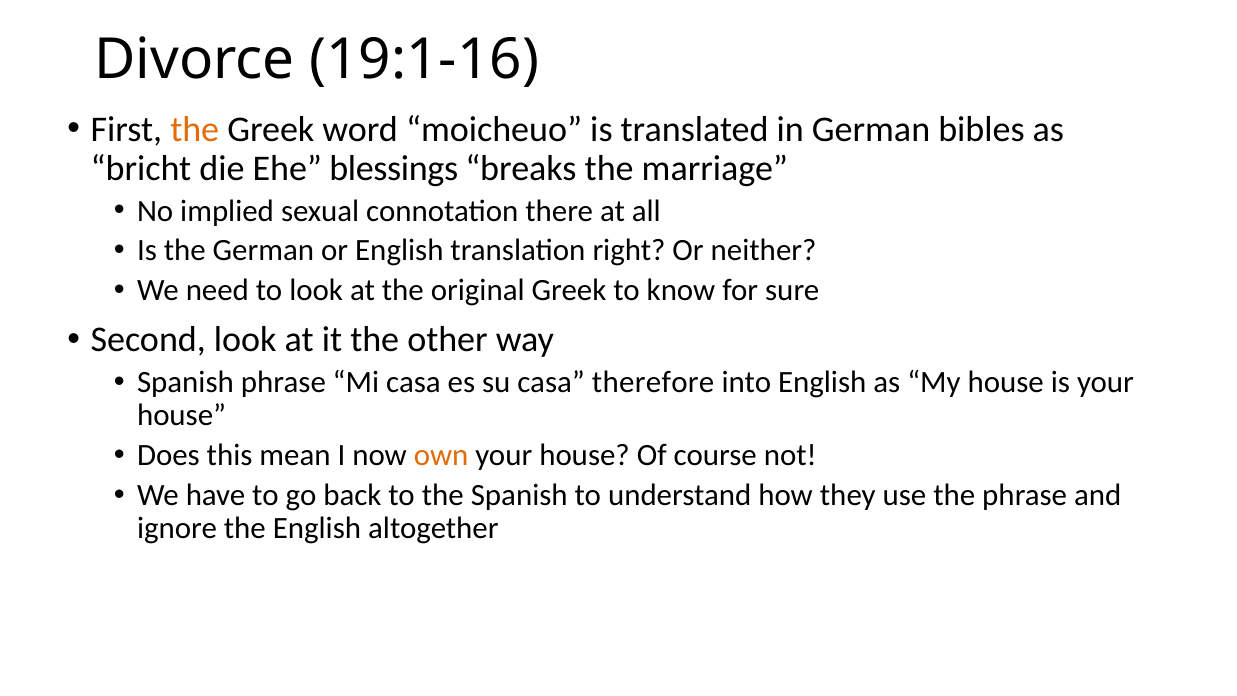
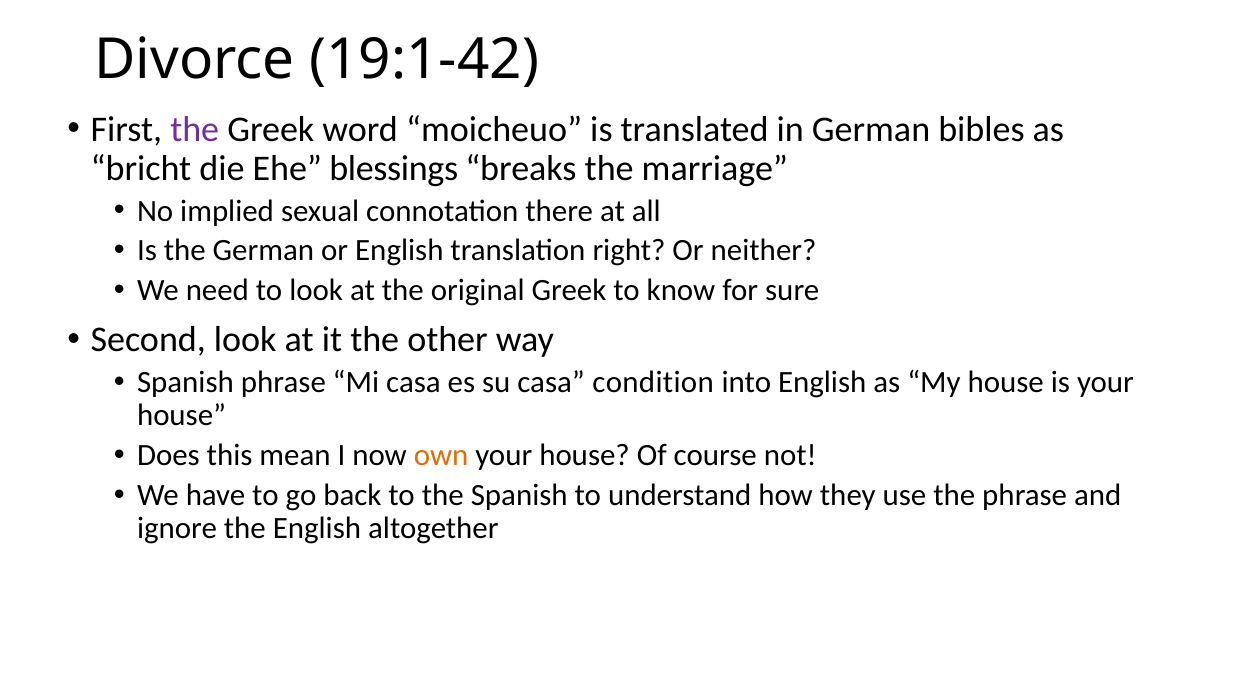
19:1-16: 19:1-16 -> 19:1-42
the at (195, 129) colour: orange -> purple
therefore: therefore -> condition
